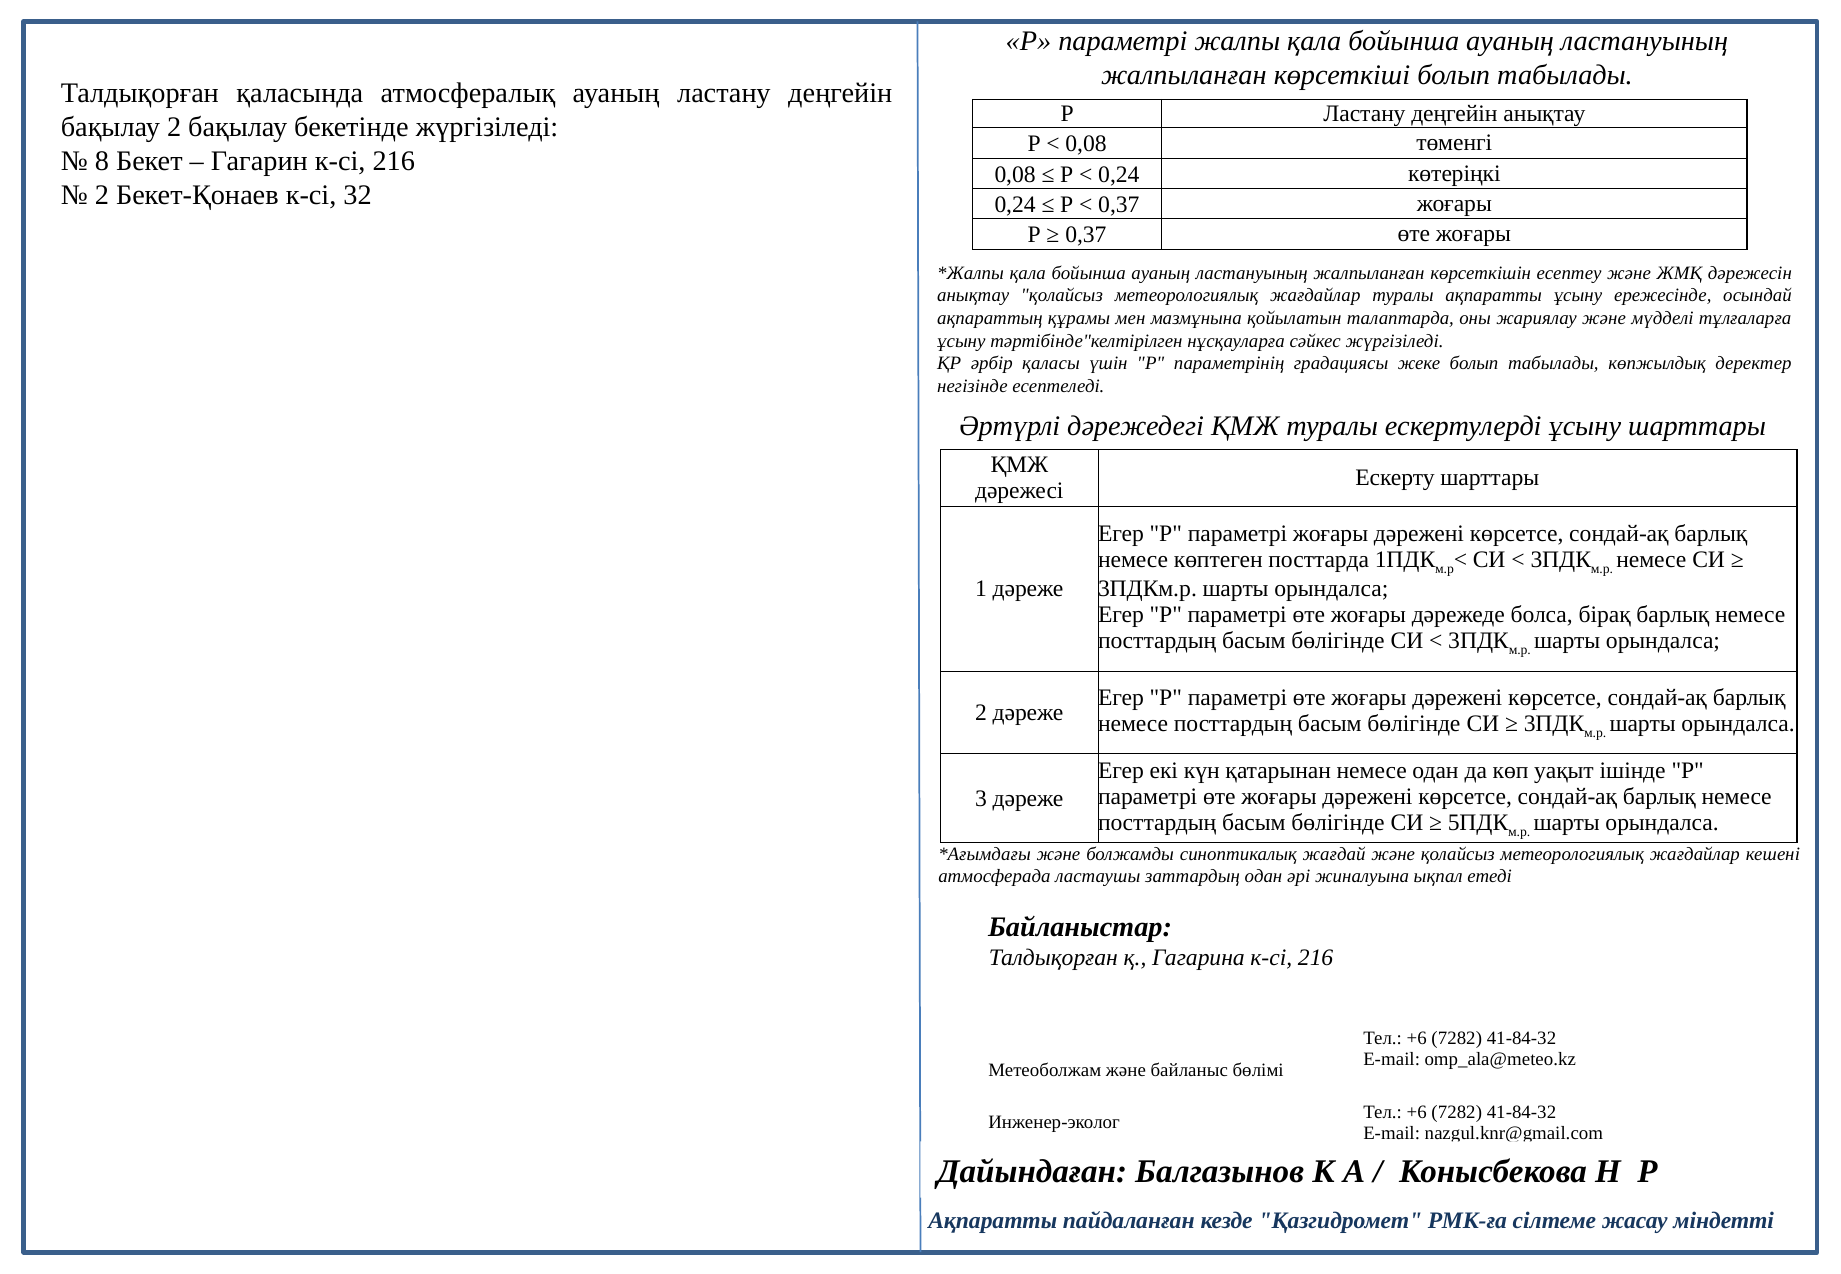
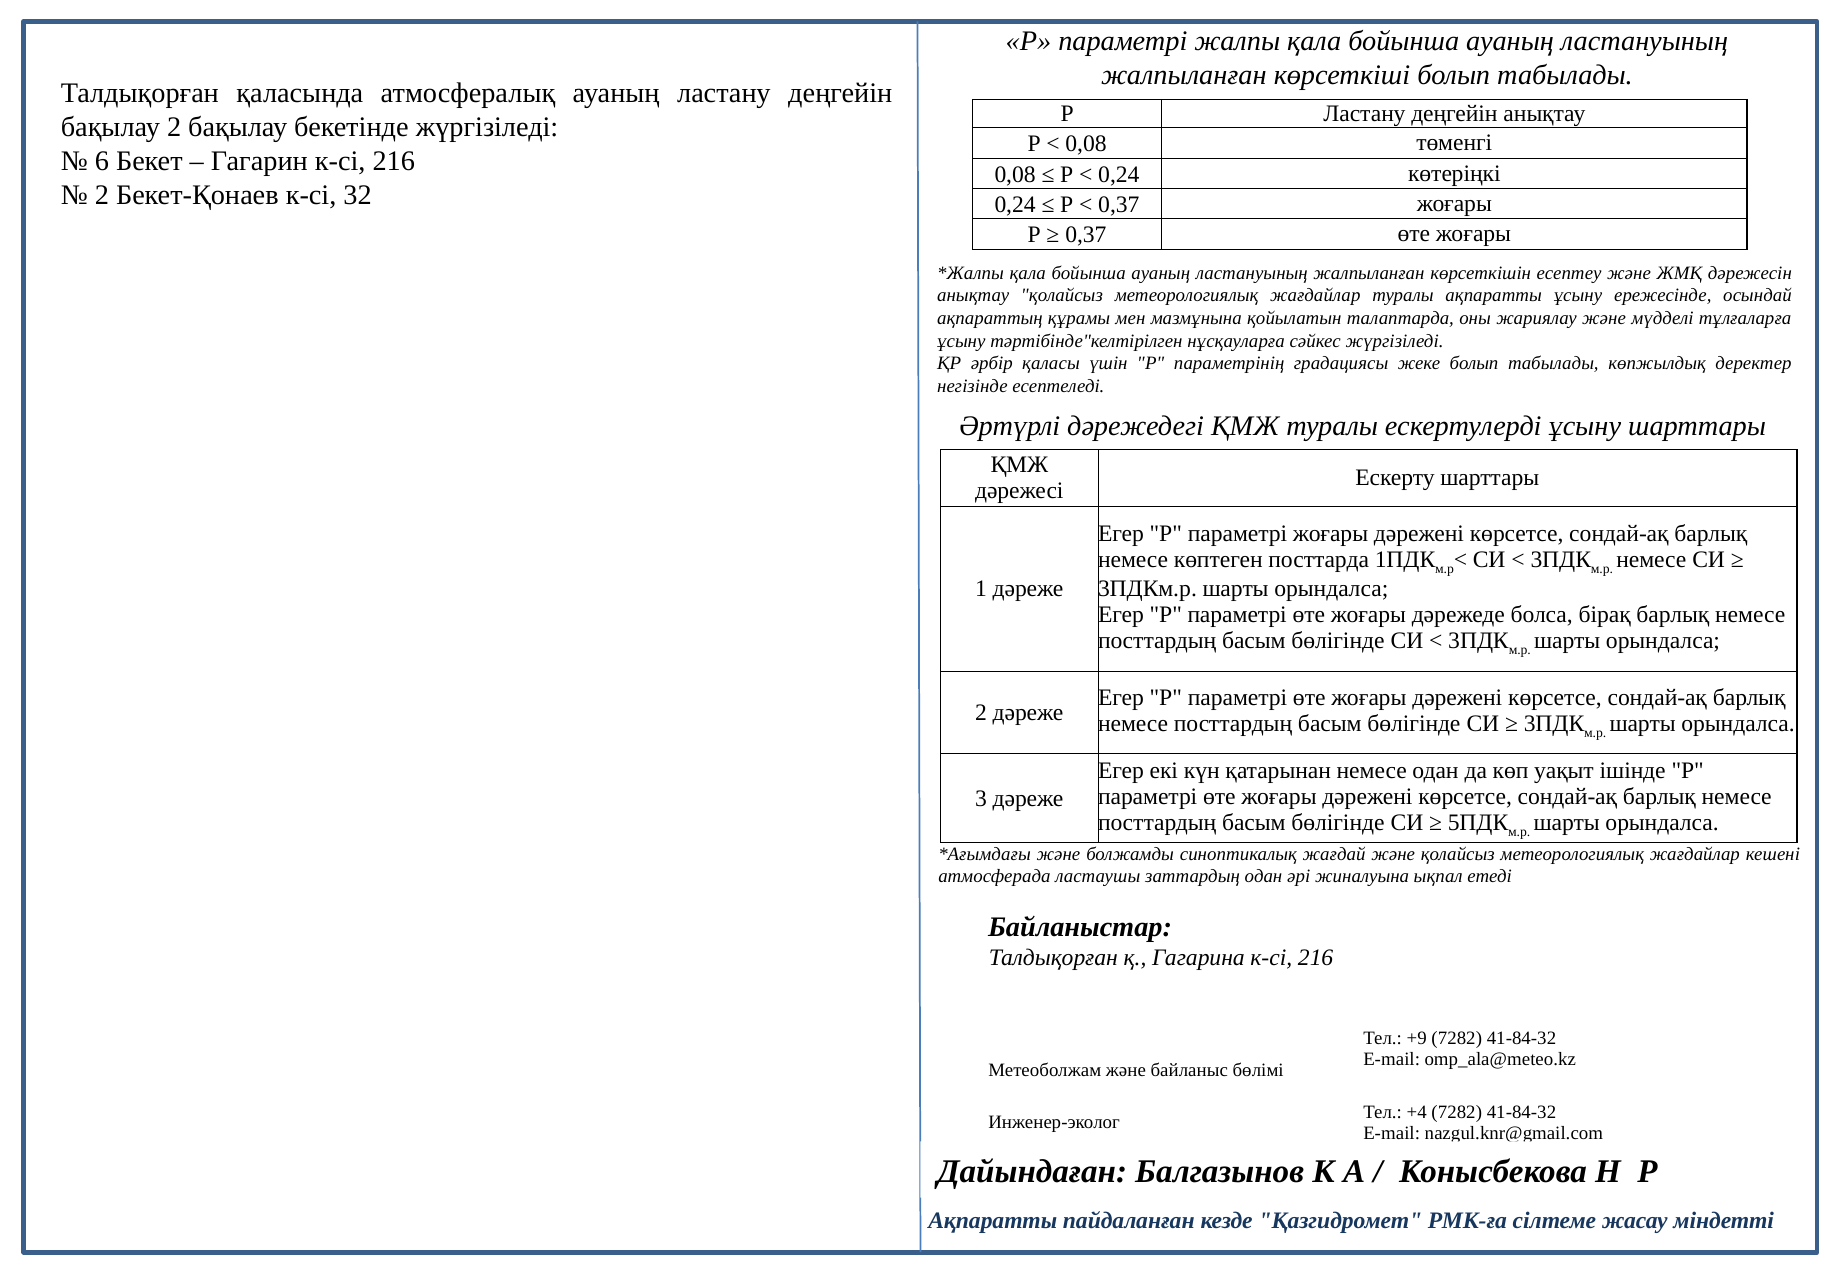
8: 8 -> 6
+6 at (1417, 1039): +6 -> +9
+6 at (1417, 1113): +6 -> +4
